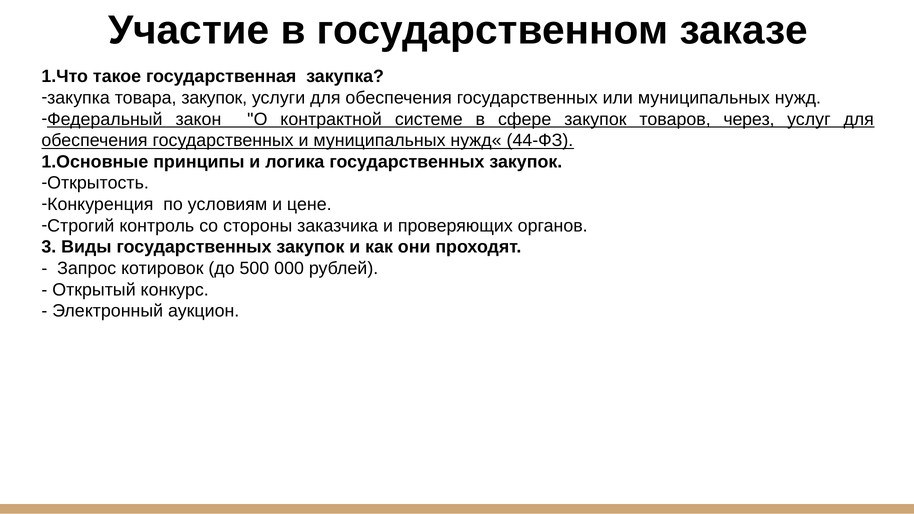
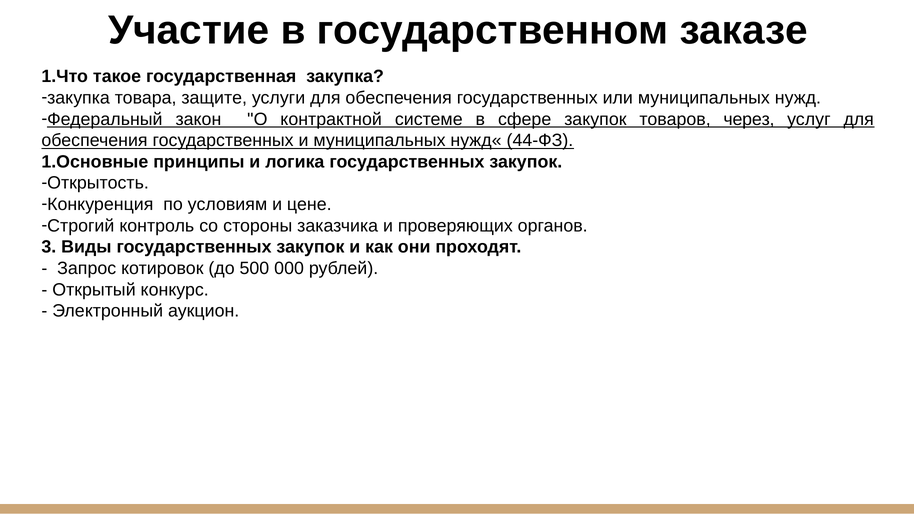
товара закупок: закупок -> защите
